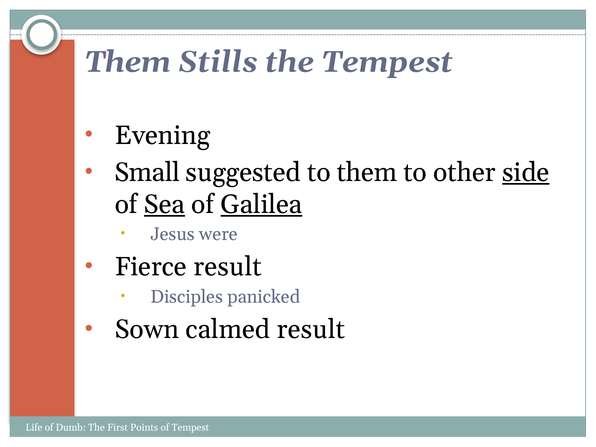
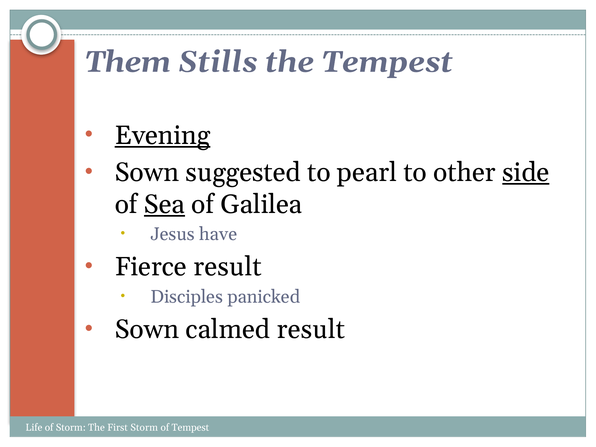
Evening underline: none -> present
Small at (147, 172): Small -> Sown
to them: them -> pearl
Galilea underline: present -> none
were: were -> have
of Dumb: Dumb -> Storm
First Points: Points -> Storm
